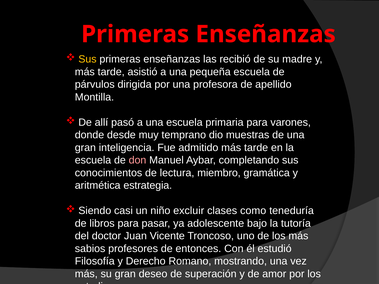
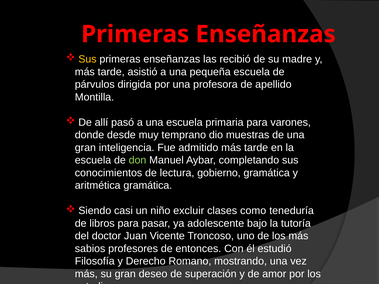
don colour: pink -> light green
miembro: miembro -> gobierno
aritmética estrategia: estrategia -> gramática
